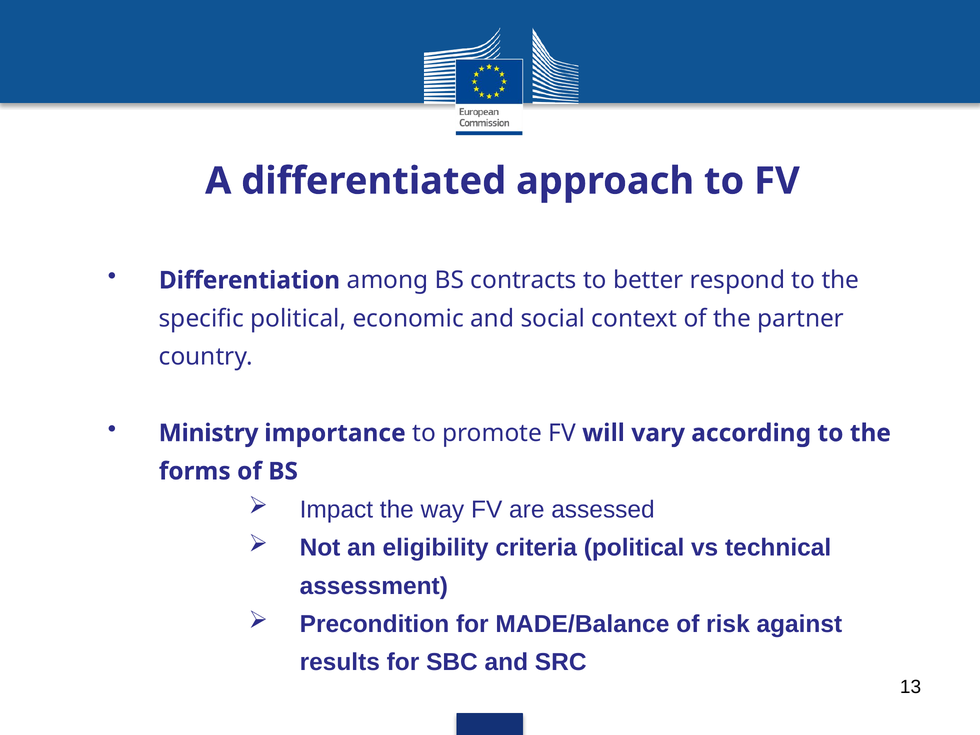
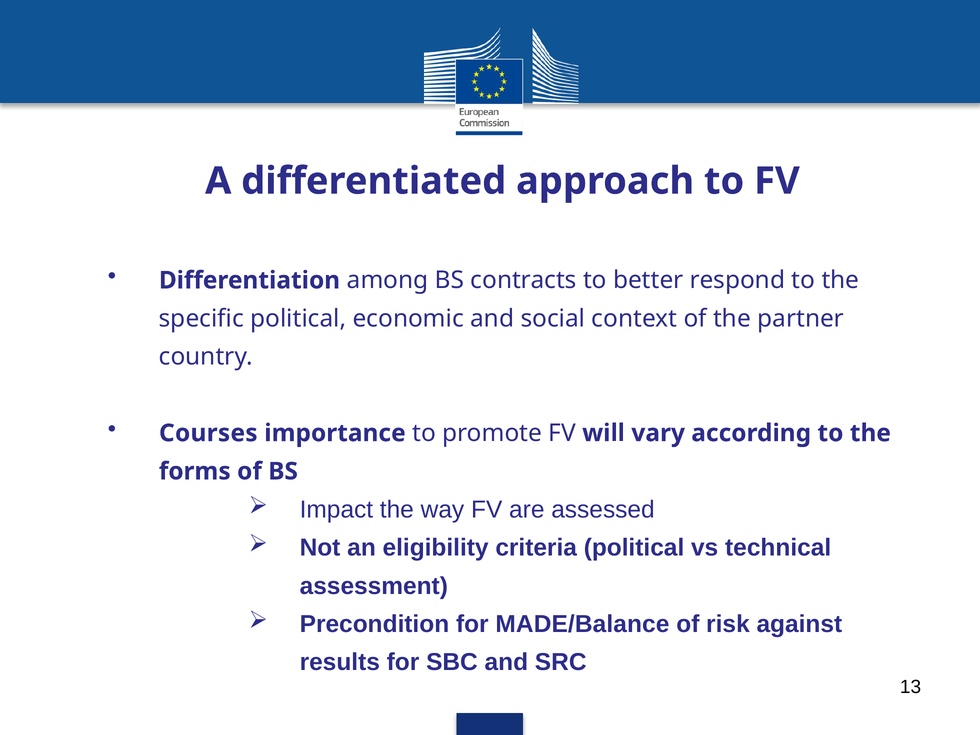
Ministry: Ministry -> Courses
